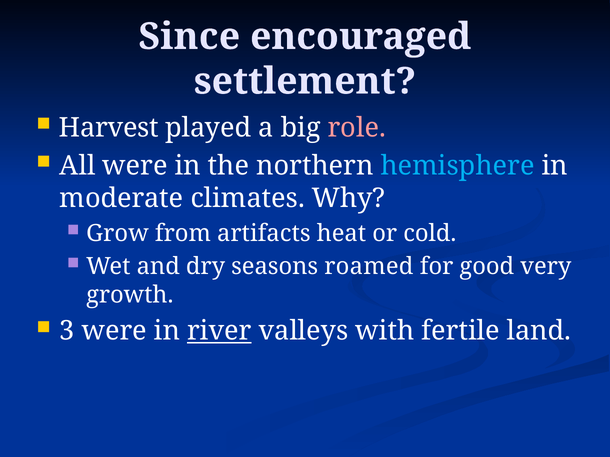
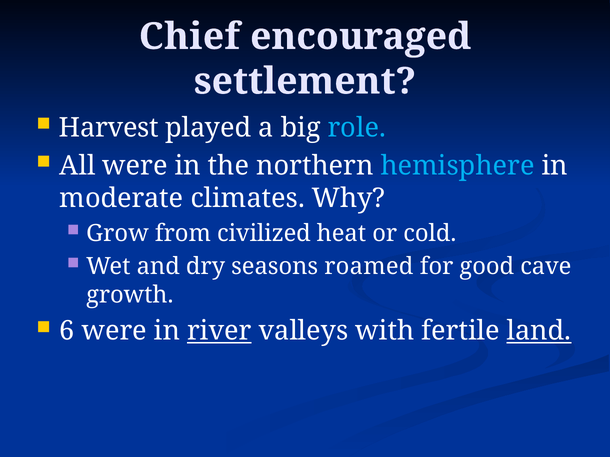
Since: Since -> Chief
role colour: pink -> light blue
artifacts: artifacts -> civilized
very: very -> cave
3: 3 -> 6
land underline: none -> present
